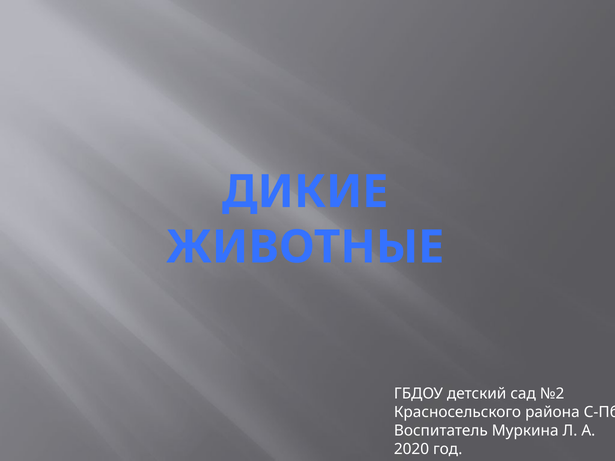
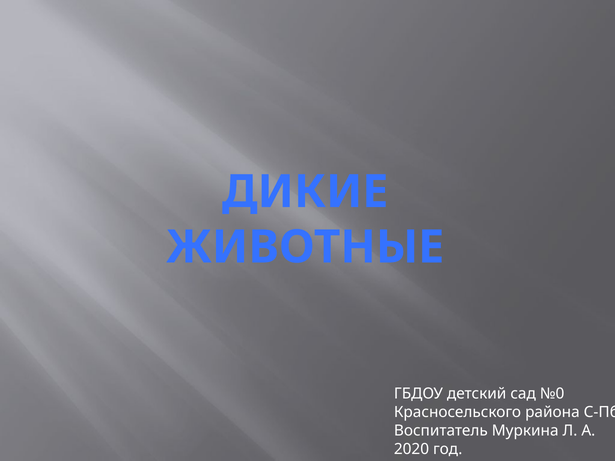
№2: №2 -> №0
